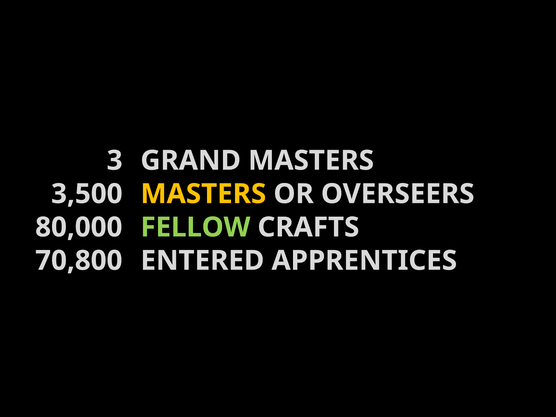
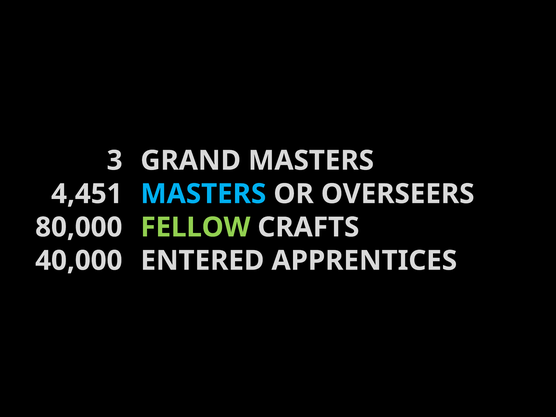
3,500: 3,500 -> 4,451
MASTERS at (203, 194) colour: yellow -> light blue
70,800: 70,800 -> 40,000
